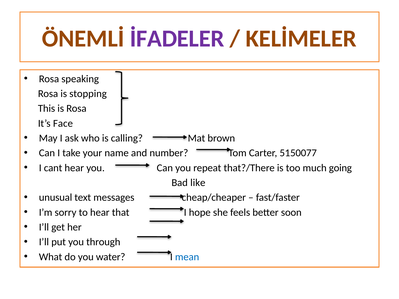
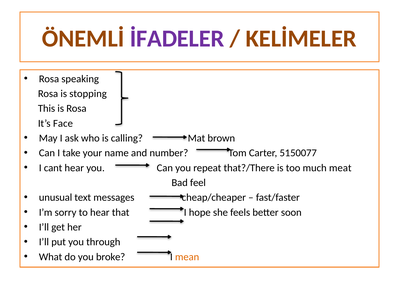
going: going -> meat
like: like -> feel
water: water -> broke
mean colour: blue -> orange
